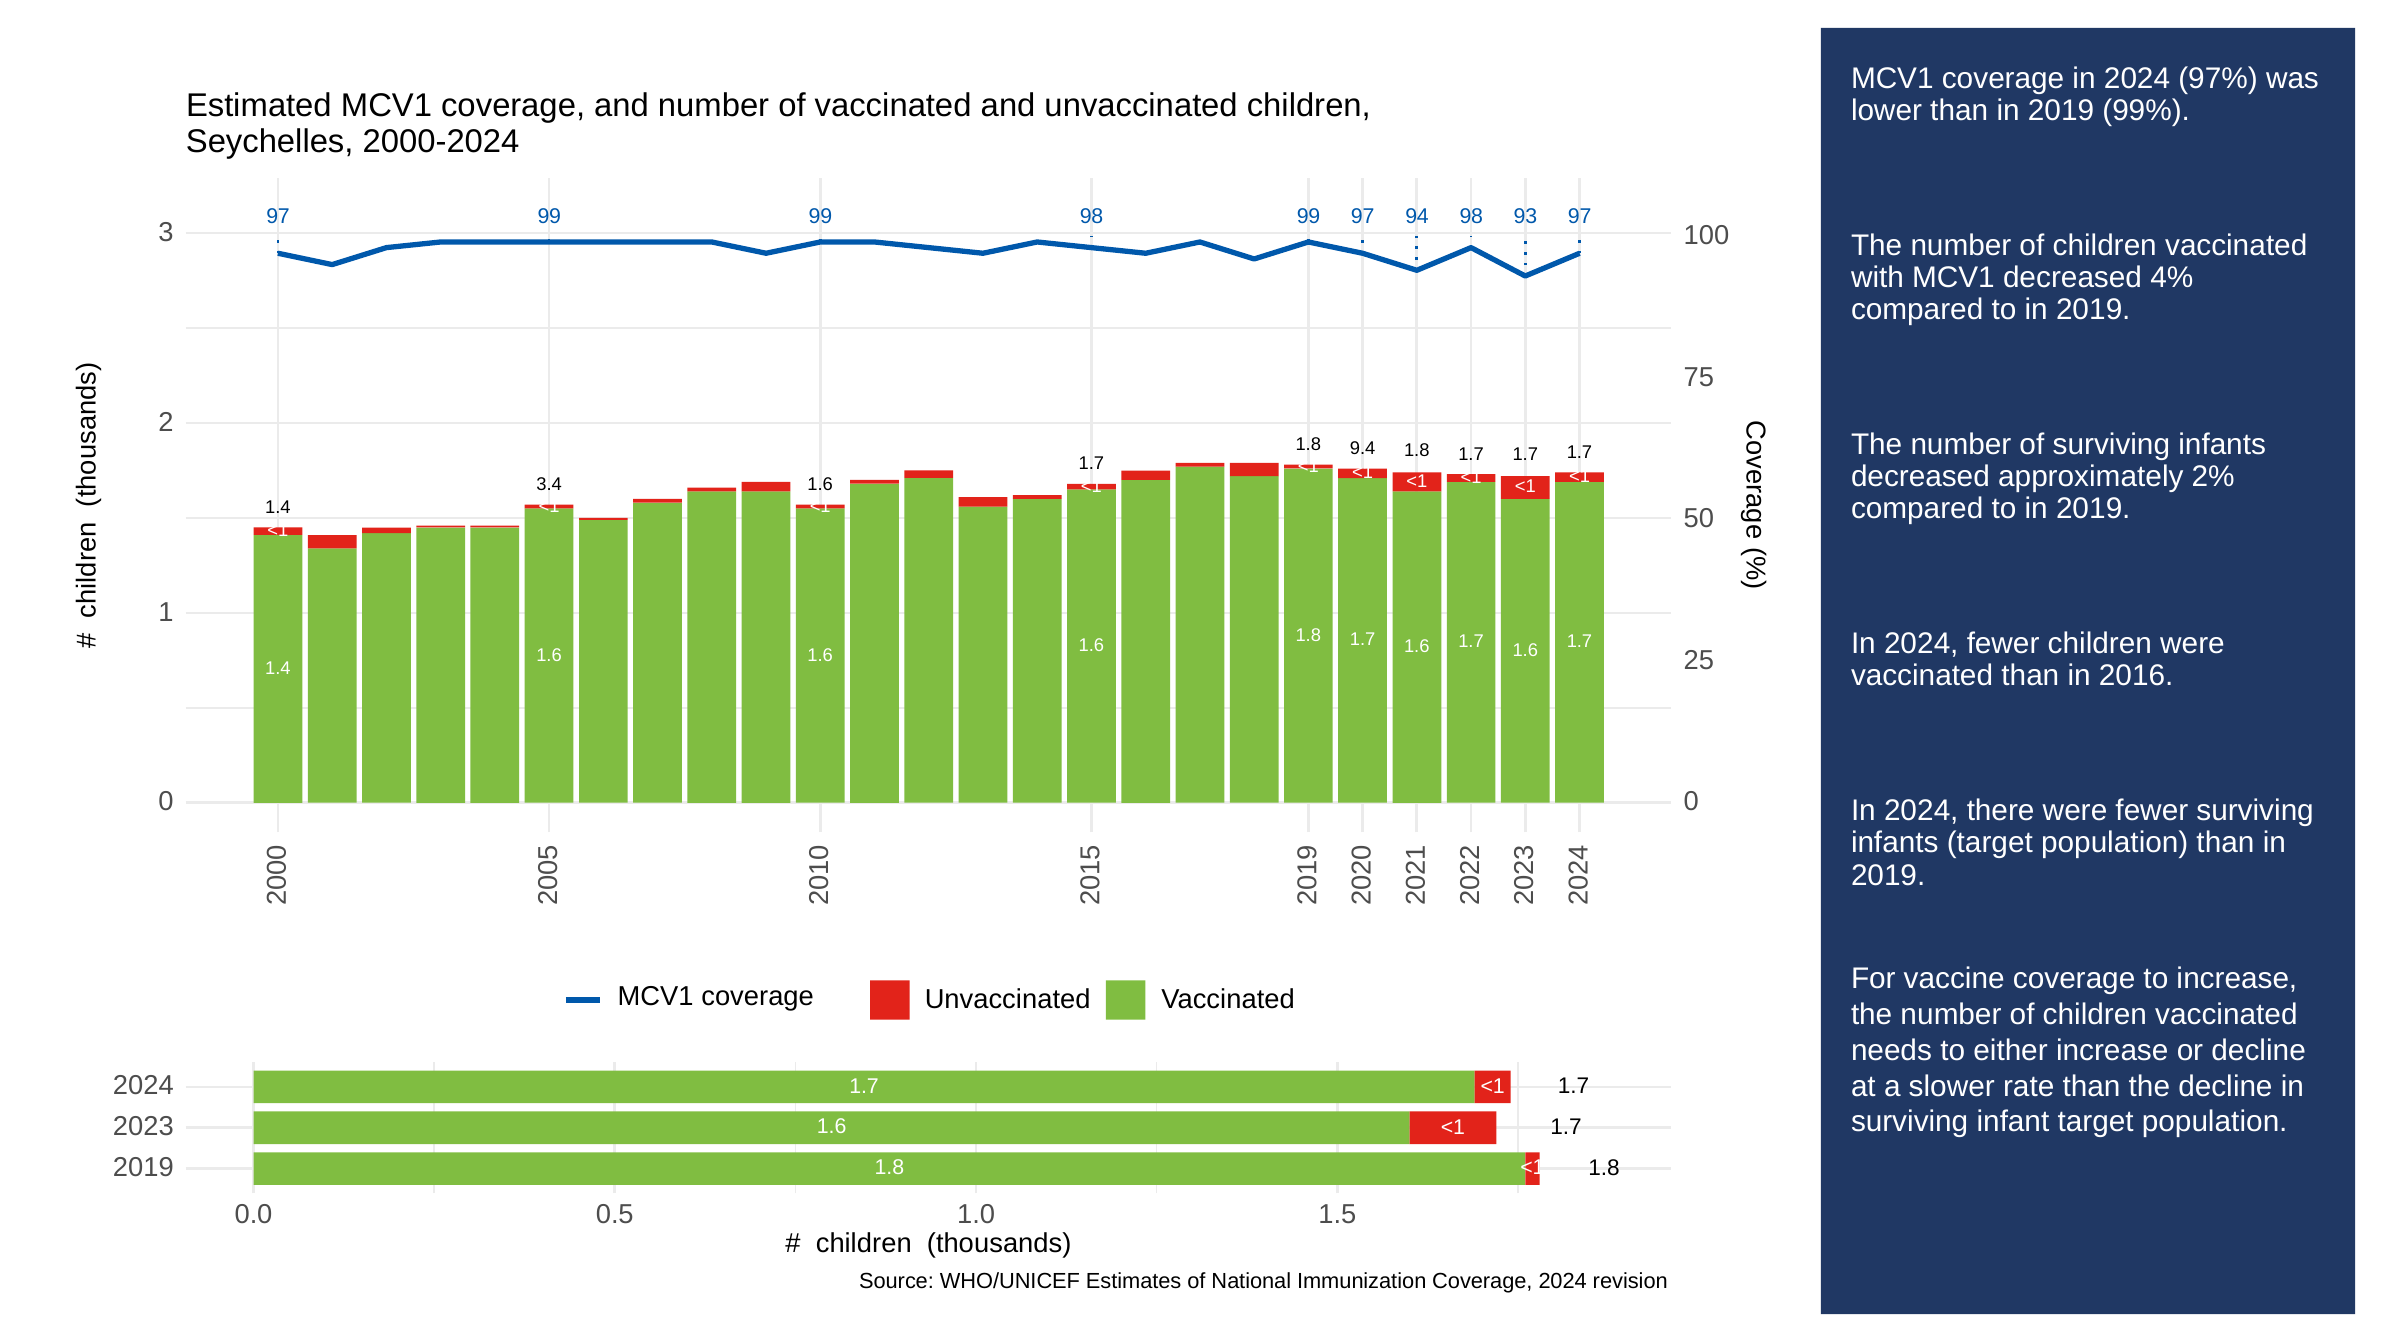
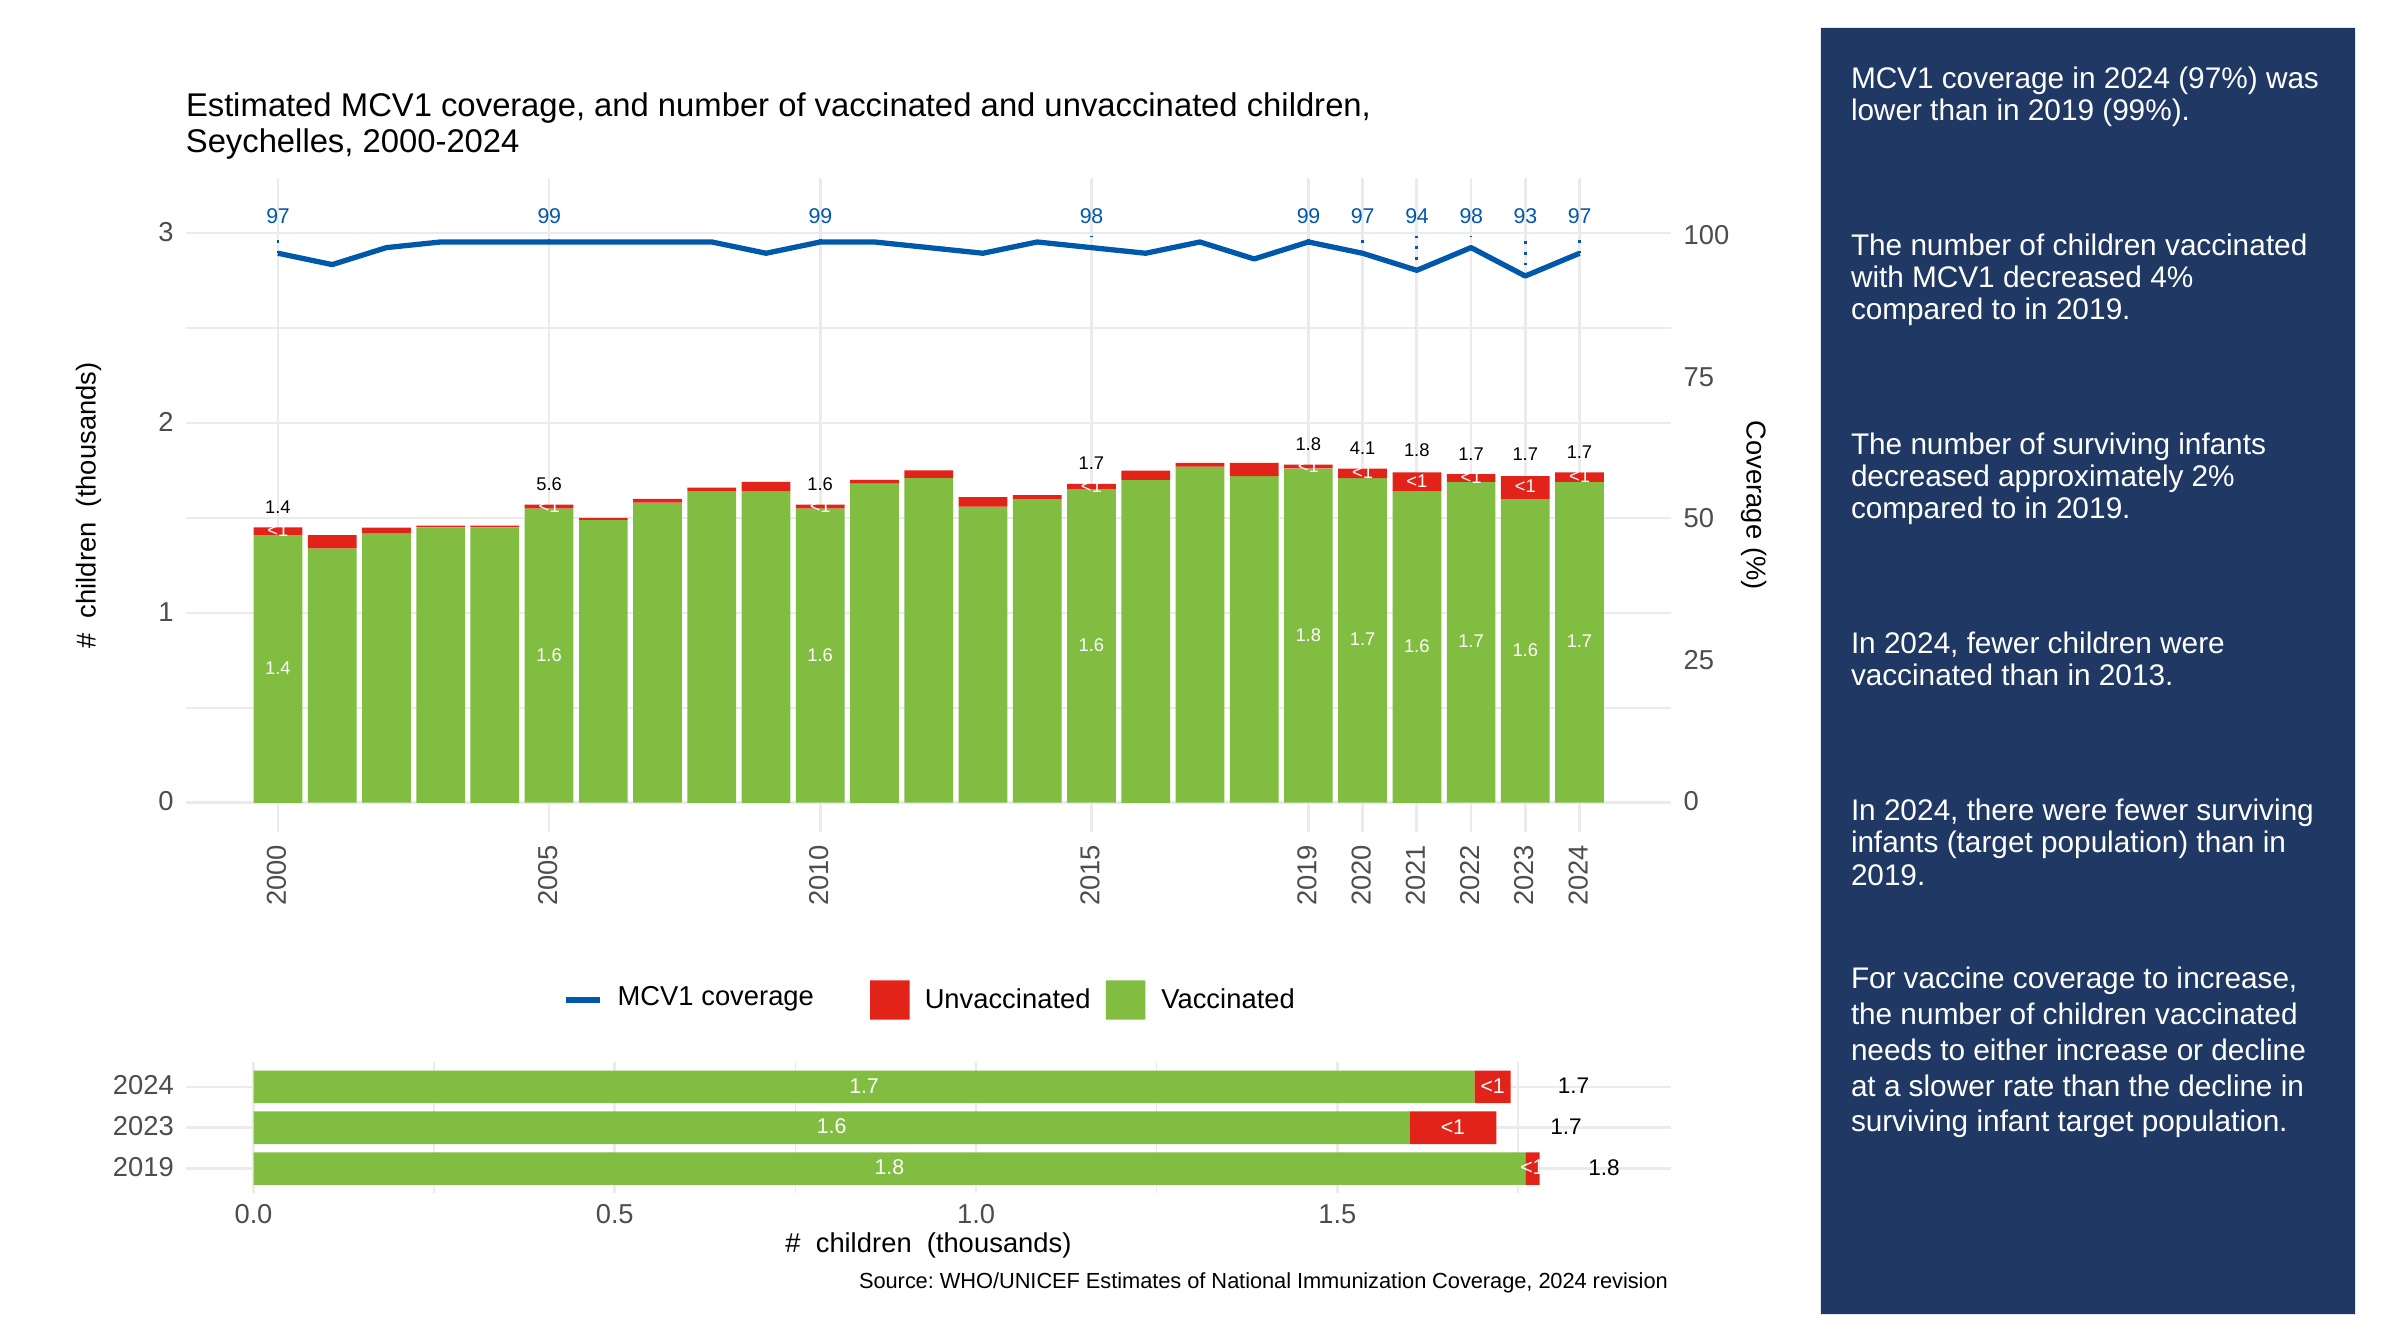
9.4: 9.4 -> 4.1
3.4: 3.4 -> 5.6
2016: 2016 -> 2013
